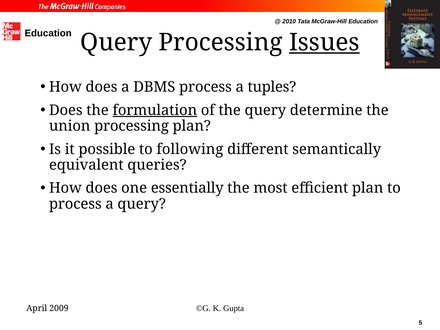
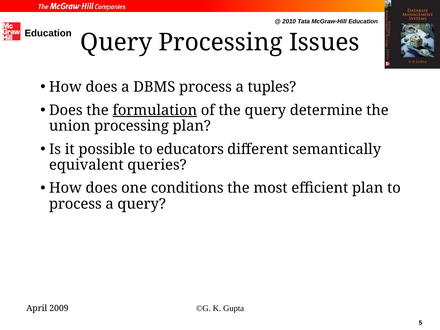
Issues underline: present -> none
following: following -> educators
essentially: essentially -> conditions
